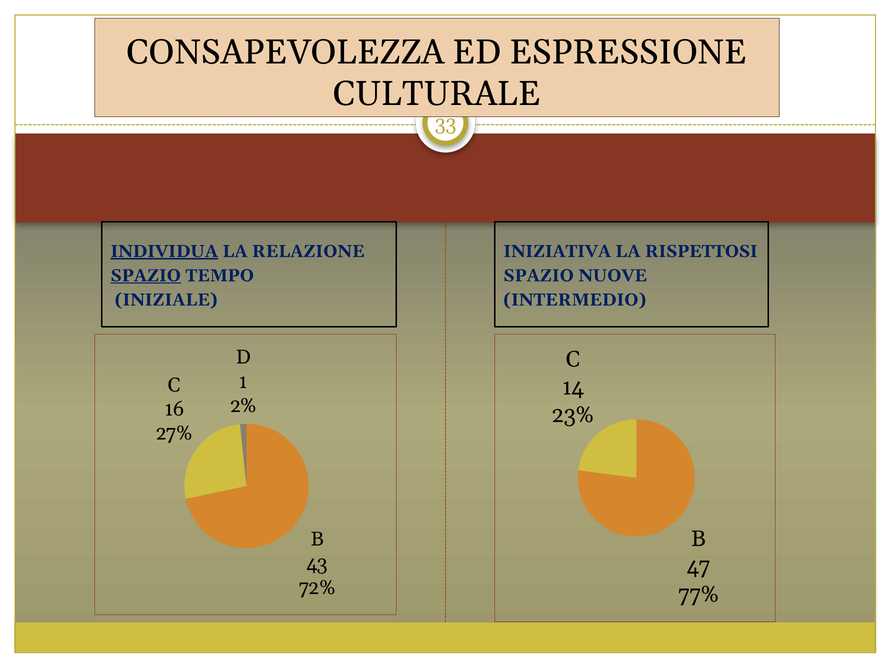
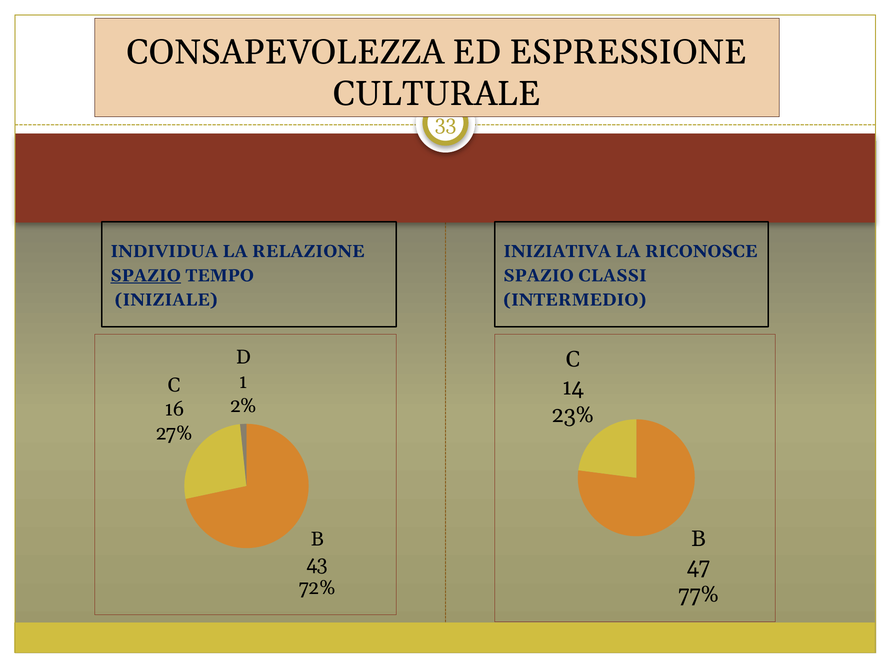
INDIVIDUA underline: present -> none
RISPETTOSI: RISPETTOSI -> RICONOSCE
NUOVE: NUOVE -> CLASSI
